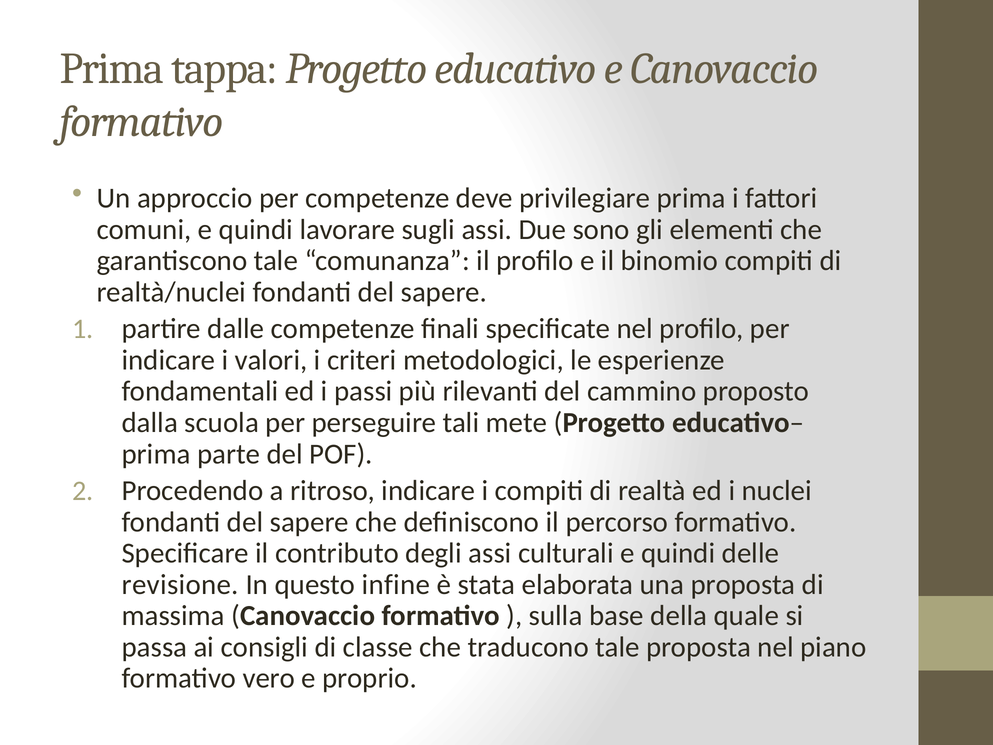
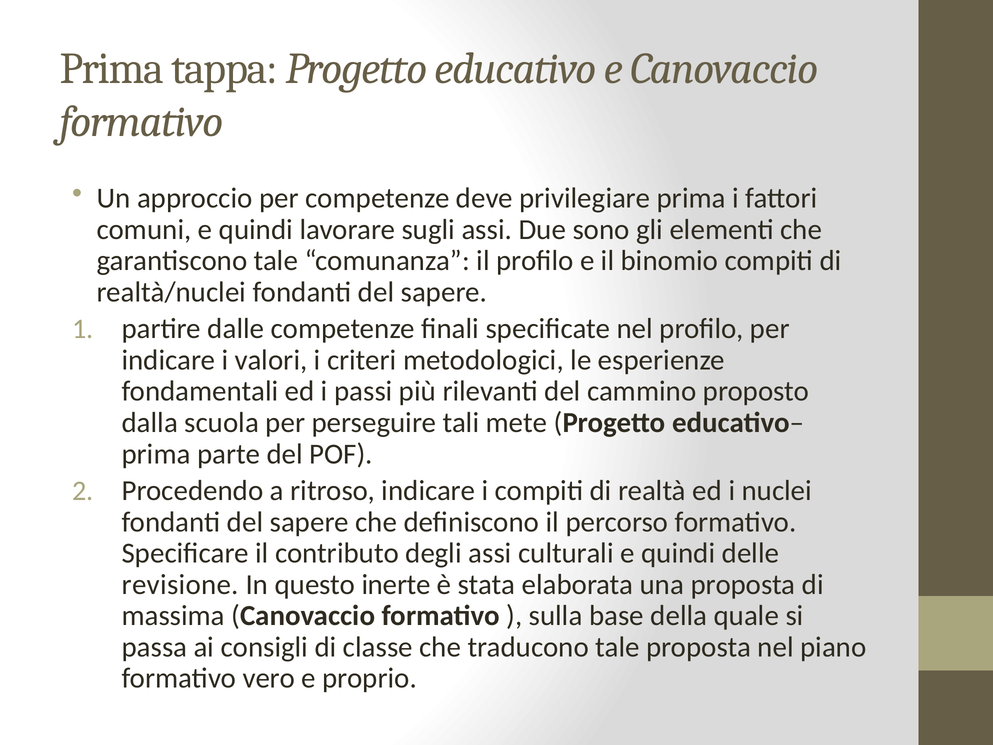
infine: infine -> inerte
